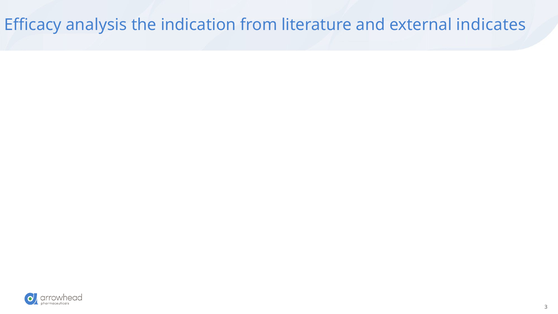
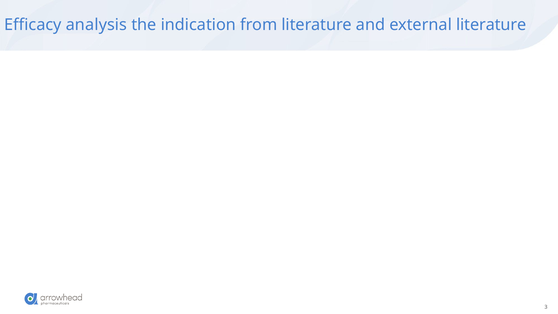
external indicates: indicates -> literature
